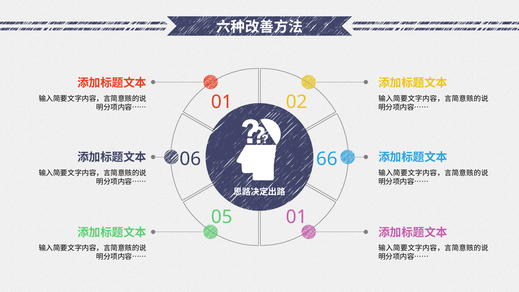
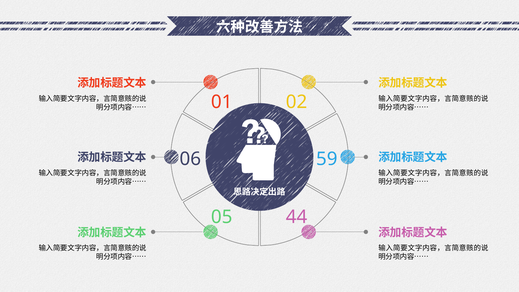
66: 66 -> 59
05 01: 01 -> 44
